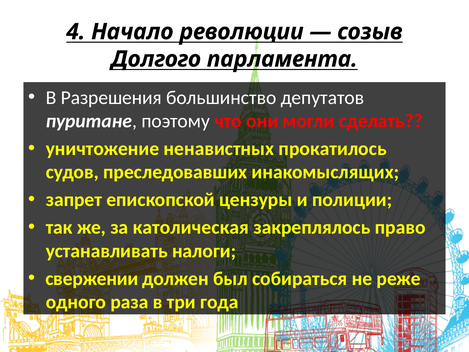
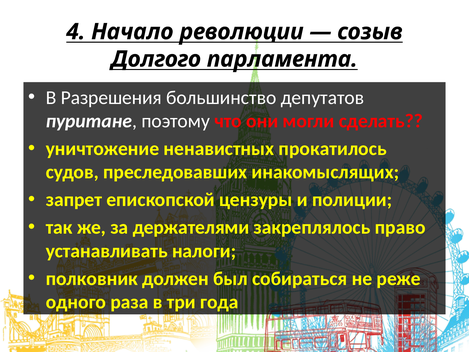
католическая: католическая -> держателями
свержении: свержении -> полковник
